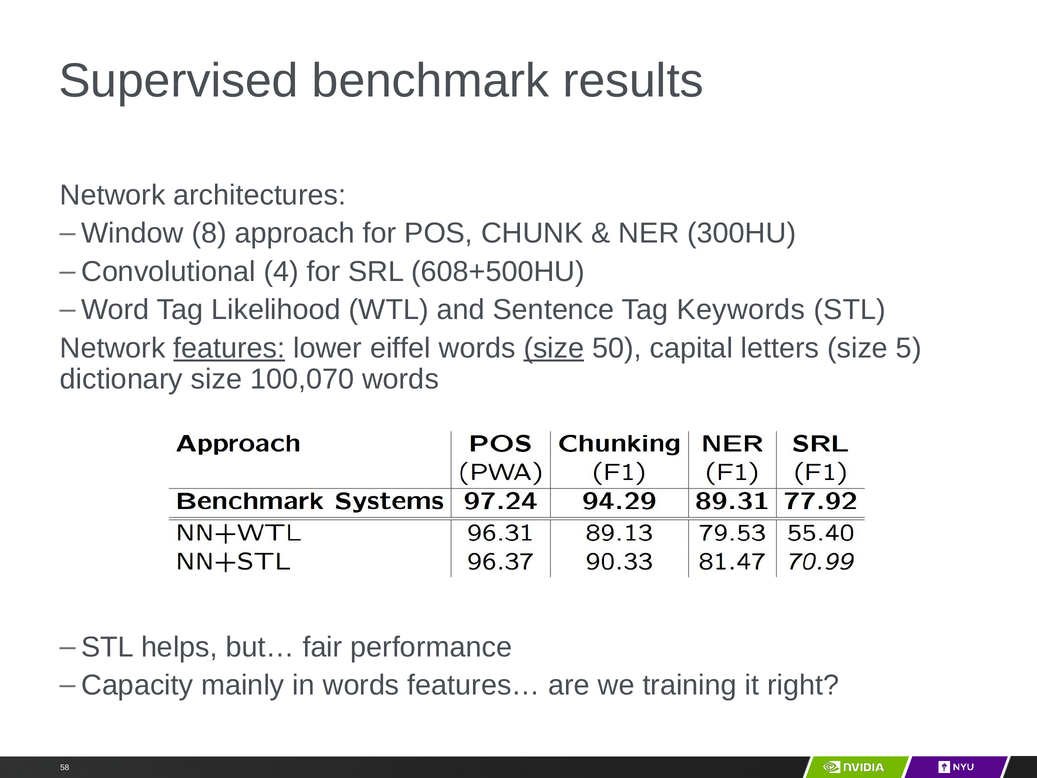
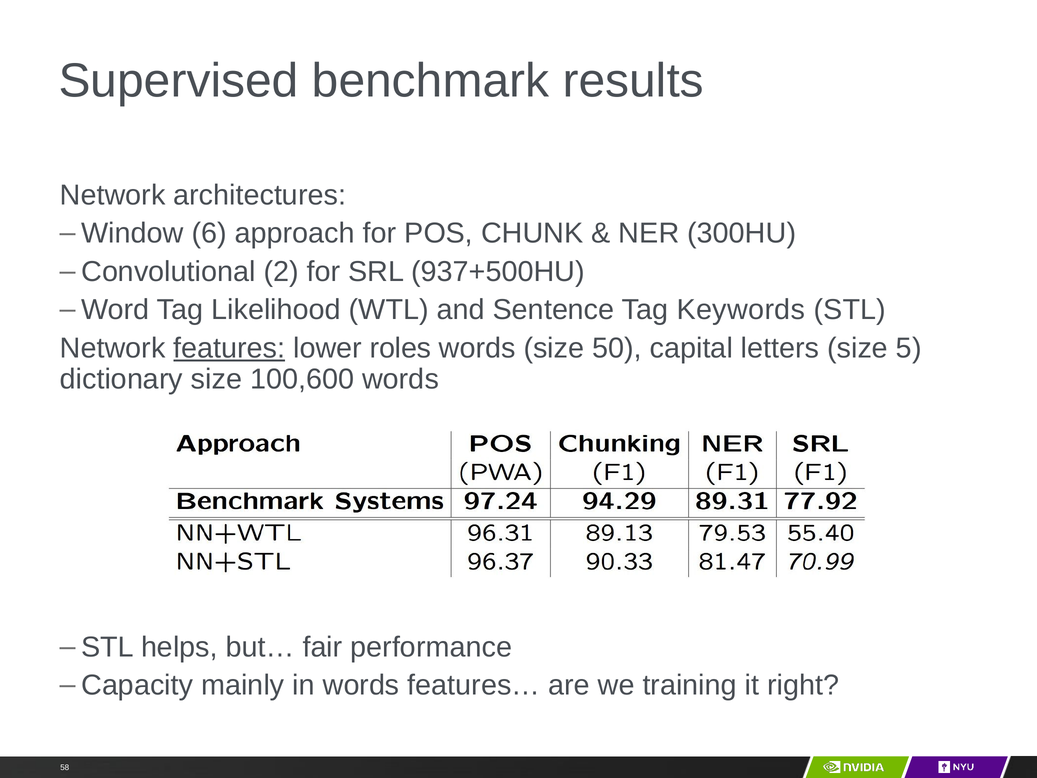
8: 8 -> 6
4: 4 -> 2
608+500HU: 608+500HU -> 937+500HU
eiffel: eiffel -> roles
size at (554, 348) underline: present -> none
100,070: 100,070 -> 100,600
